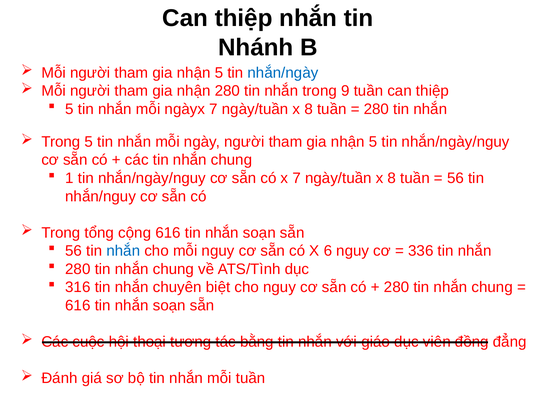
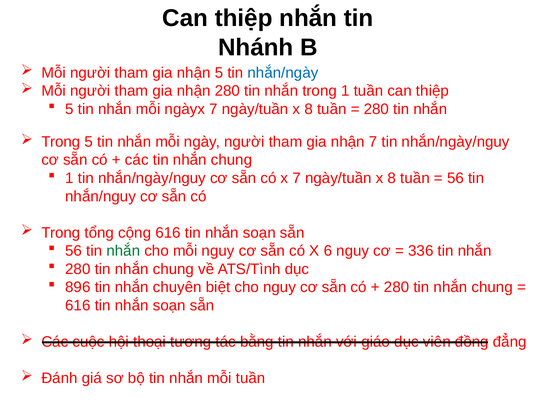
trong 9: 9 -> 1
5 at (373, 142): 5 -> 7
nhắn at (123, 251) colour: blue -> green
316: 316 -> 896
